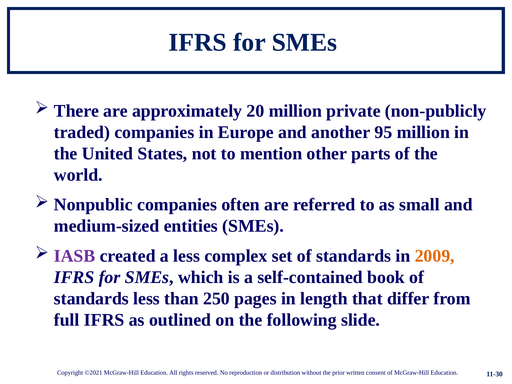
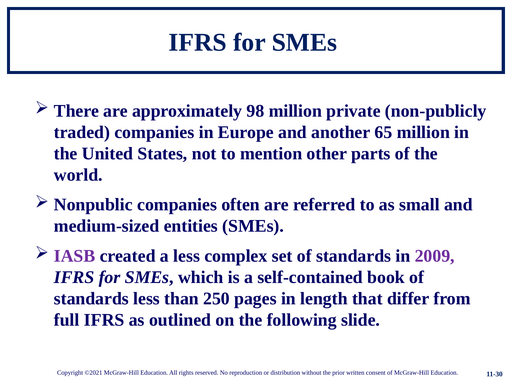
20: 20 -> 98
95: 95 -> 65
2009 colour: orange -> purple
